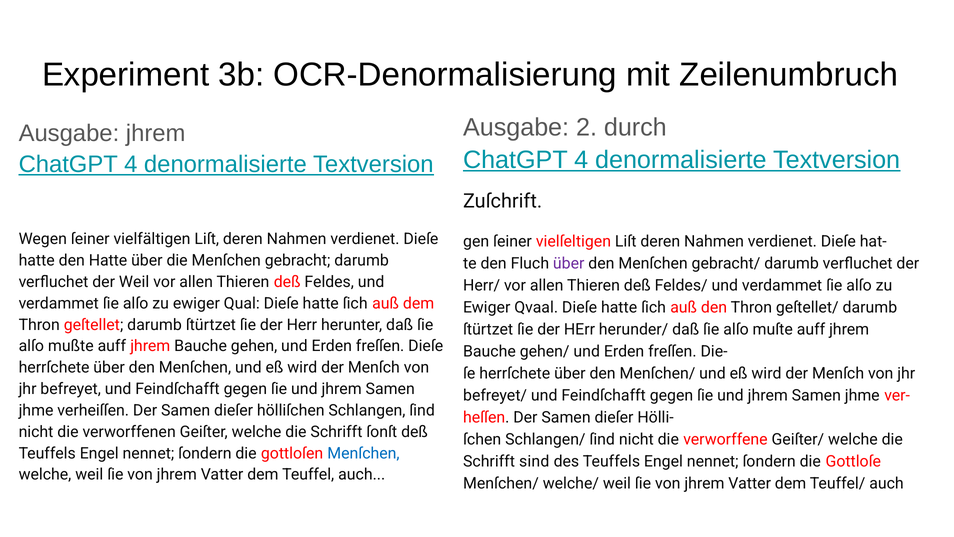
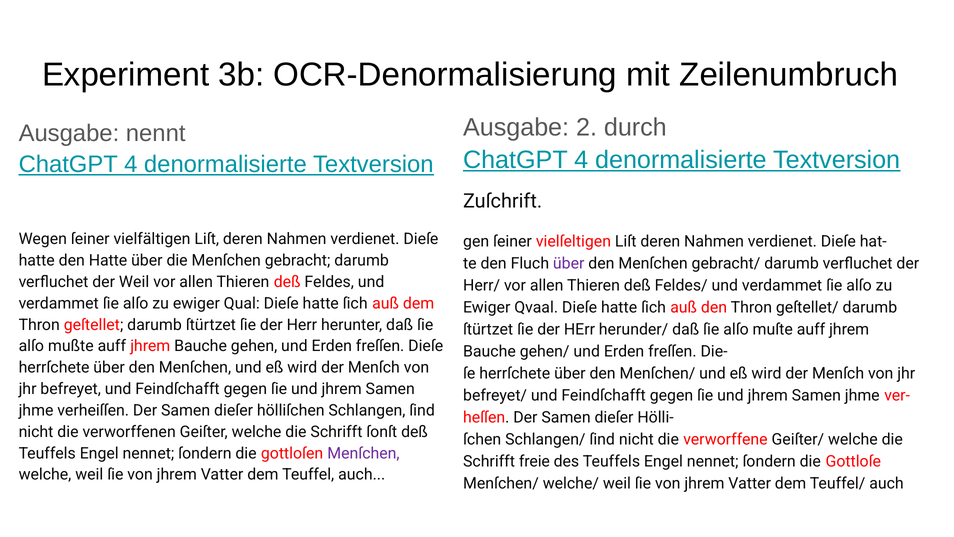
Ausgabe jhrem: jhrem -> nennt
Menſchen at (363, 453) colour: blue -> purple
Schrifft sind: sind -> freie
